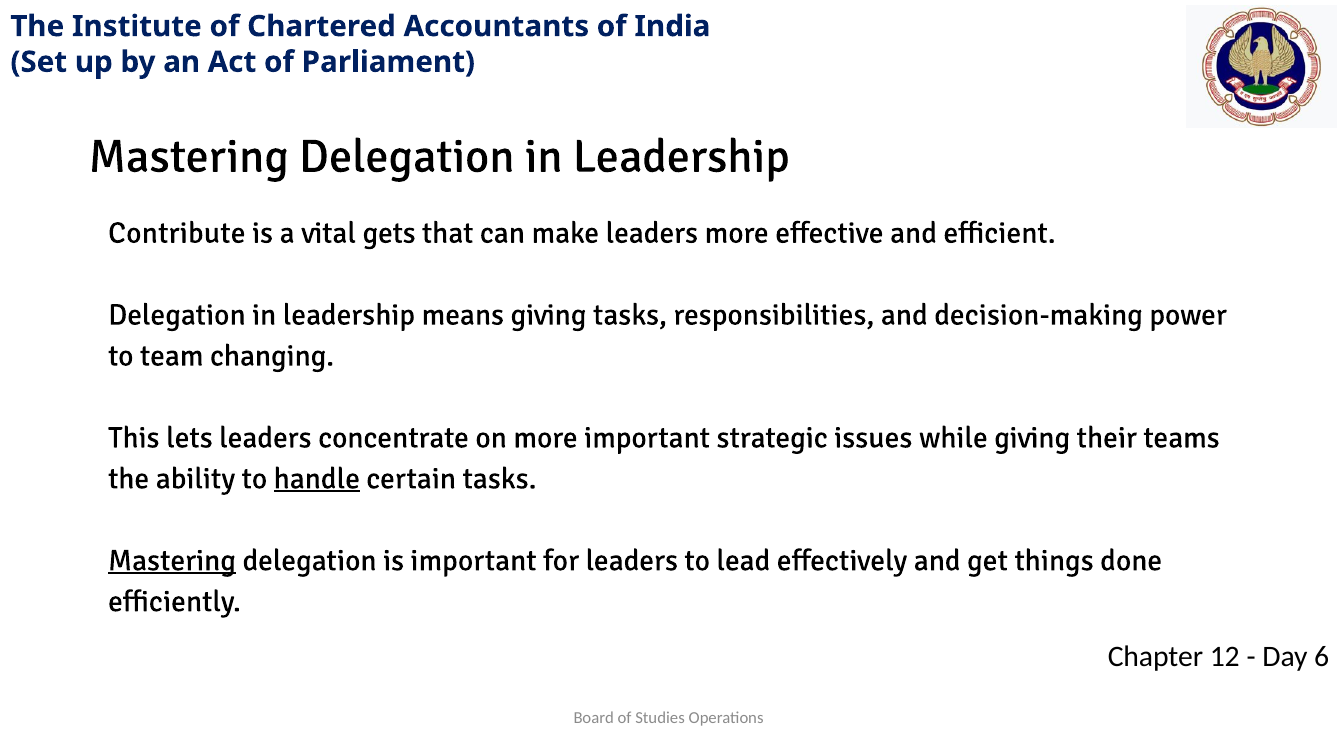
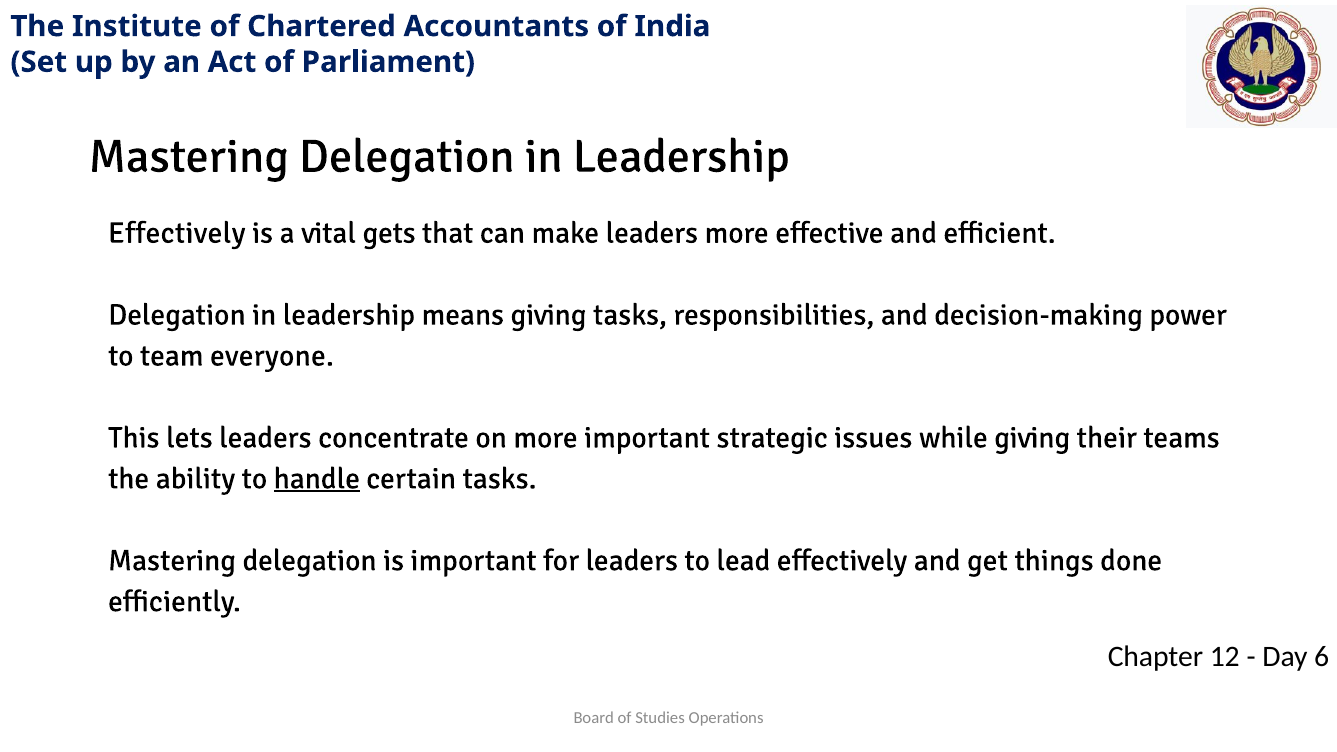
Contribute at (177, 233): Contribute -> Effectively
changing: changing -> everyone
Mastering at (172, 561) underline: present -> none
